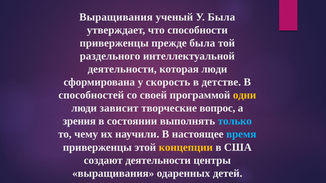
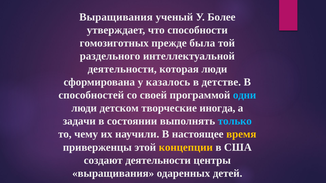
У Была: Была -> Более
приверженцы at (114, 43): приверженцы -> гомозиготных
скорость: скорость -> казалось
одни colour: yellow -> light blue
зависит: зависит -> детском
вопрос: вопрос -> иногда
зрения: зрения -> задачи
время colour: light blue -> yellow
